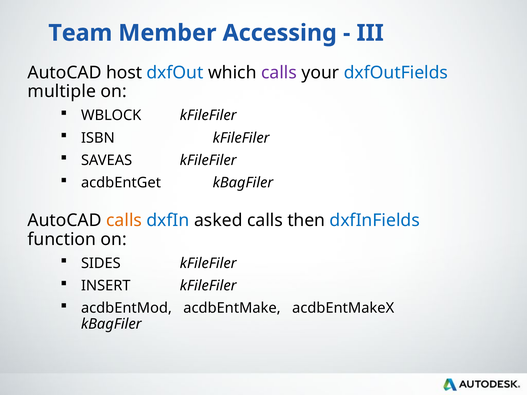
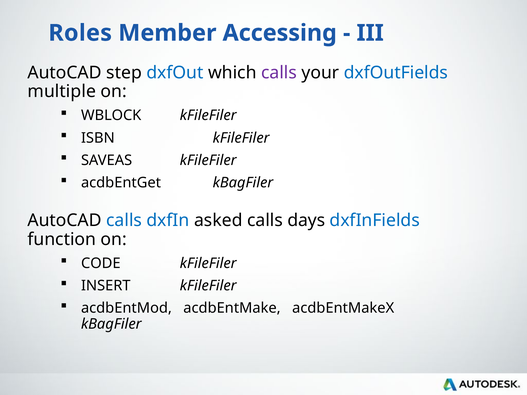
Team: Team -> Roles
host: host -> step
calls at (124, 220) colour: orange -> blue
then: then -> days
SIDES: SIDES -> CODE
